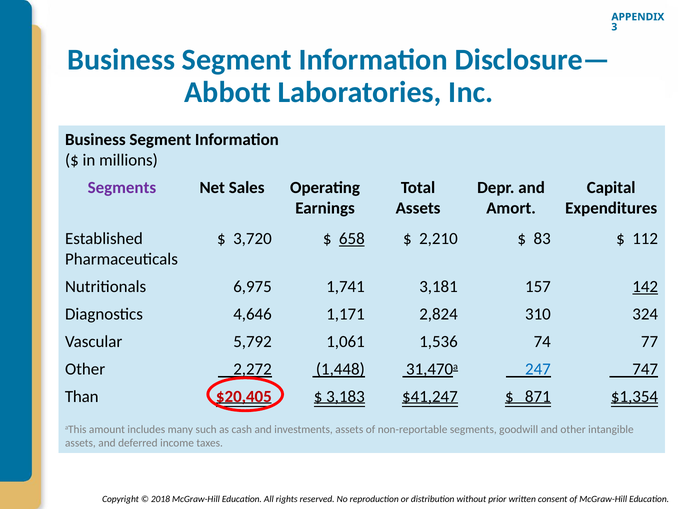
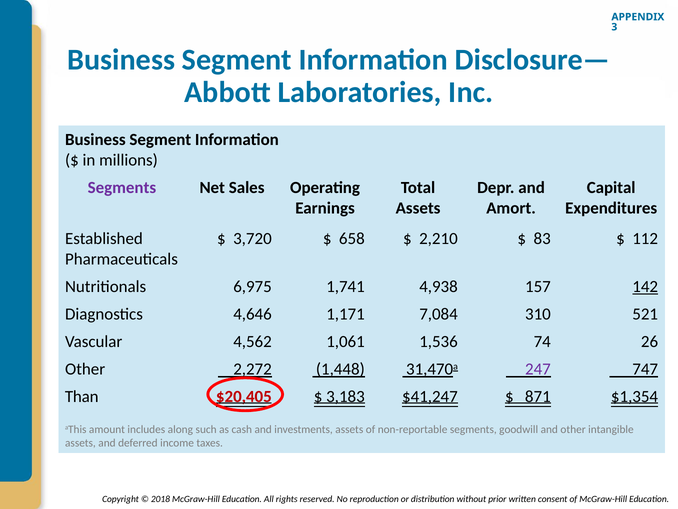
658 underline: present -> none
3,181: 3,181 -> 4,938
2,824: 2,824 -> 7,084
324: 324 -> 521
5,792: 5,792 -> 4,562
77: 77 -> 26
247 colour: blue -> purple
many: many -> along
